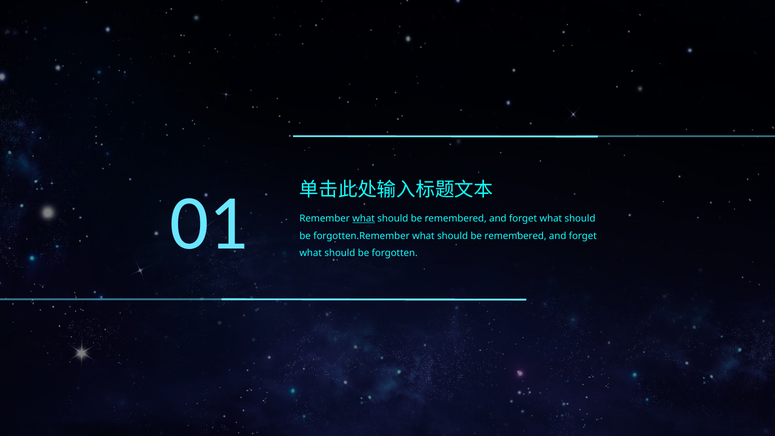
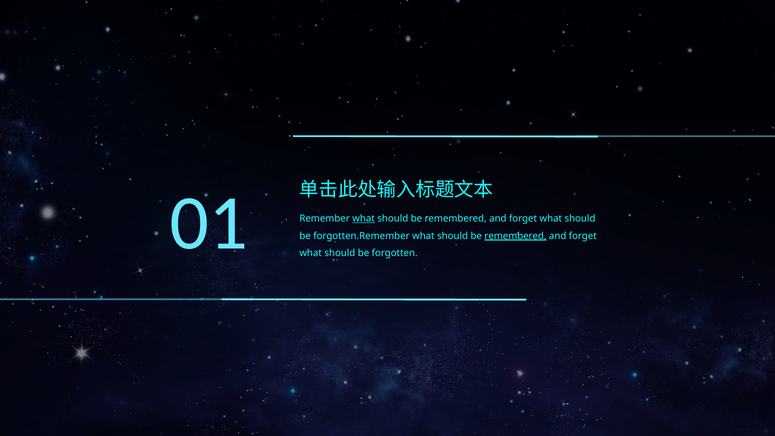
remembered at (515, 236) underline: none -> present
